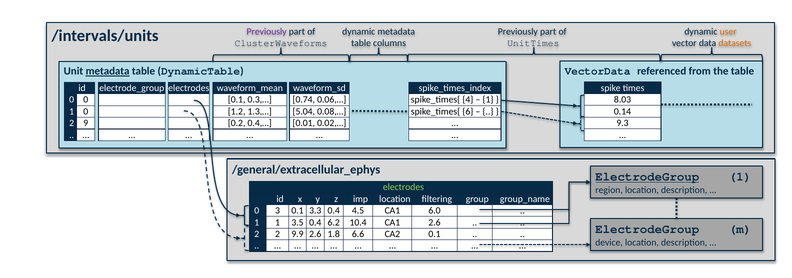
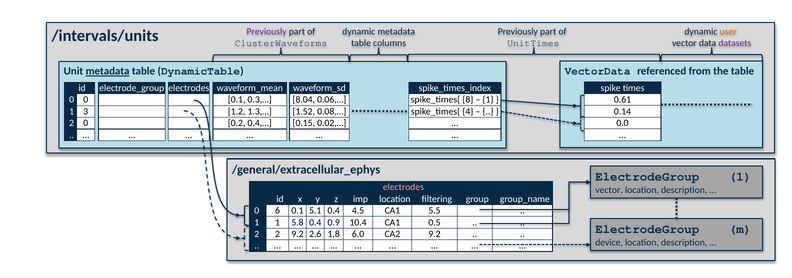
datasets colour: orange -> purple
8.03: 8.03 -> 0.61
0.74: 0.74 -> 8.04
4: 4 -> 8
1 0: 0 -> 3
5.04: 5.04 -> 1.52
6: 6 -> 4
9.3: 9.3 -> 0.0
2 9: 9 -> 0
0.01: 0.01 -> 0.15
ElectrodeGroup at (647, 177) underline: present -> none
electrodes at (403, 188) colour: light green -> pink
region at (609, 190): region -> vector
3: 3 -> 6
3.3: 3.3 -> 5.1
6.0: 6.0 -> 5.5
3.5: 3.5 -> 5.8
6.2: 6.2 -> 0.9
CA1 2.6: 2.6 -> 0.5
2 9.9: 9.9 -> 9.2
6.6: 6.6 -> 6.0
CA2 0.1: 0.1 -> 9.2
